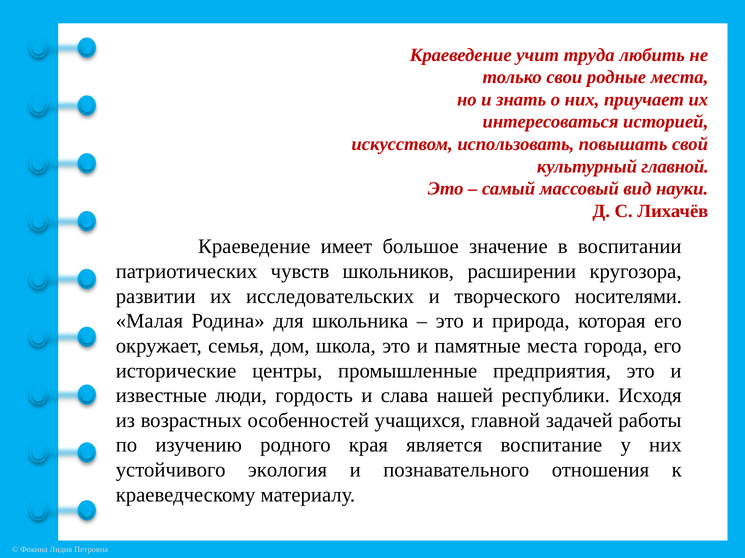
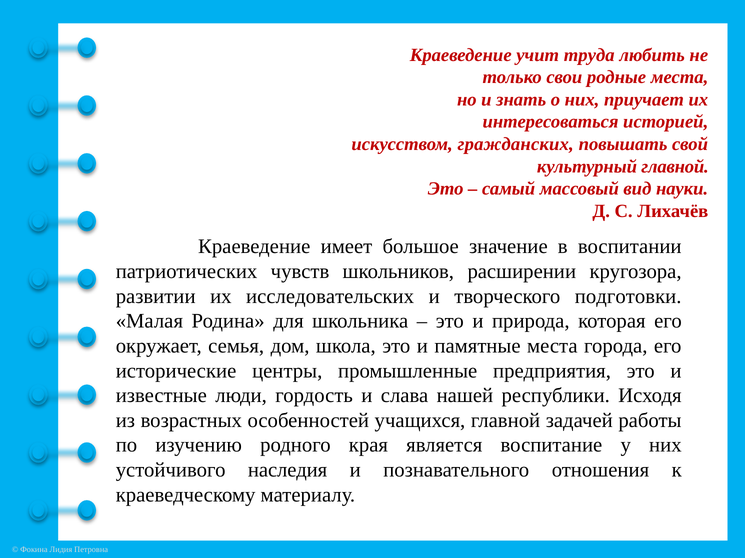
использовать: использовать -> гражданских
носителями: носителями -> подготовки
экология: экология -> наследия
